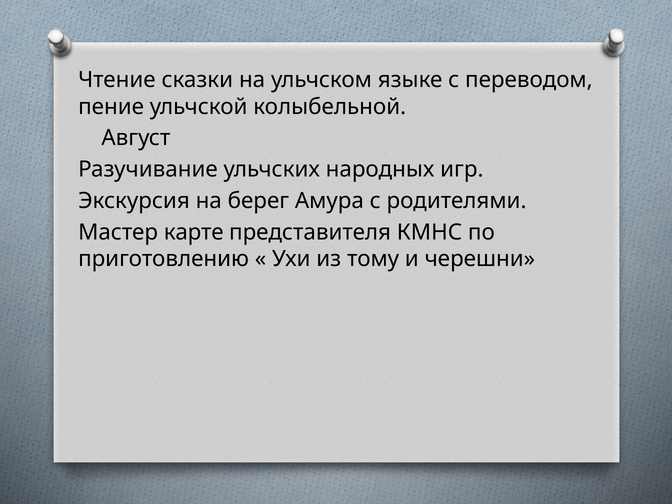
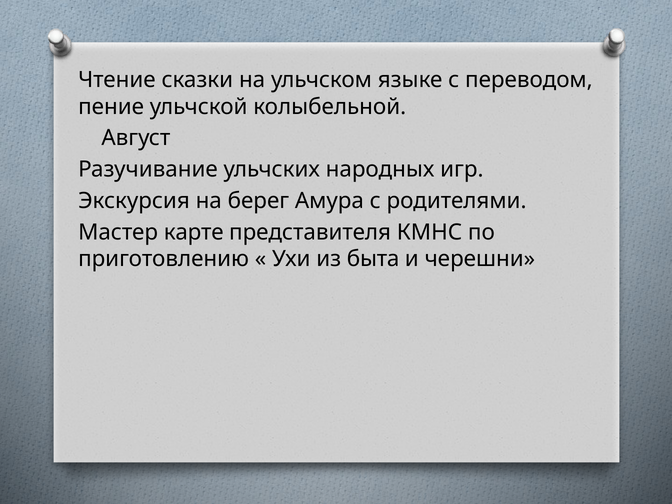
тому: тому -> быта
